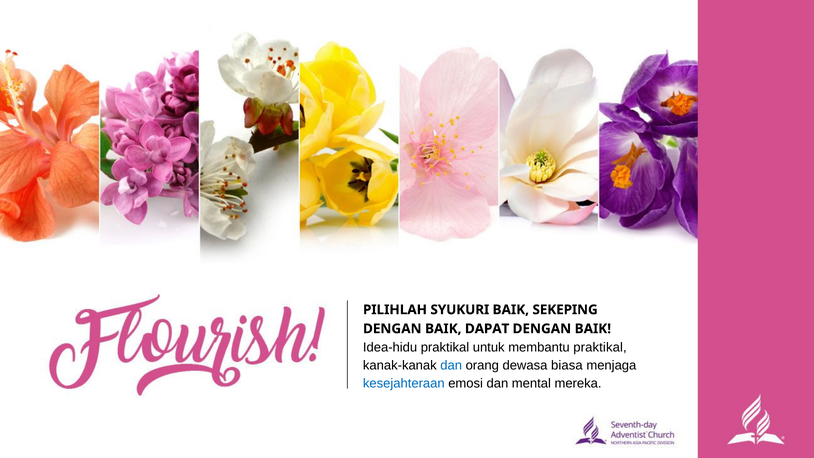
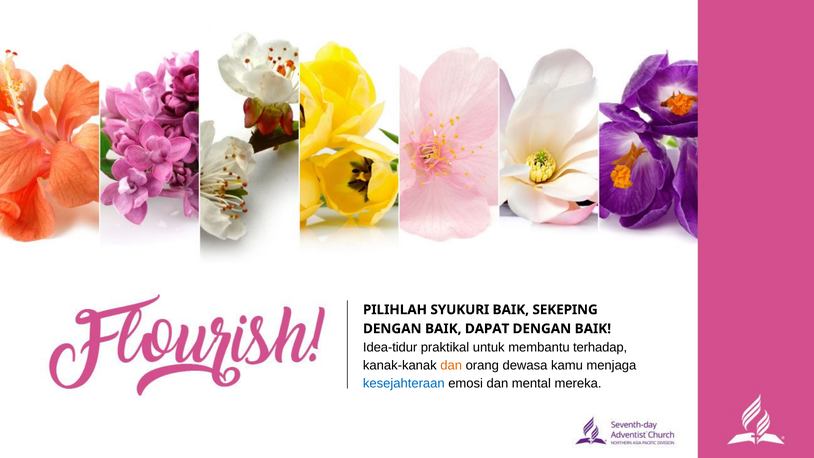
Idea-hidu: Idea-hidu -> Idea-tidur
membantu praktikal: praktikal -> terhadap
dan at (451, 365) colour: blue -> orange
biasa: biasa -> kamu
